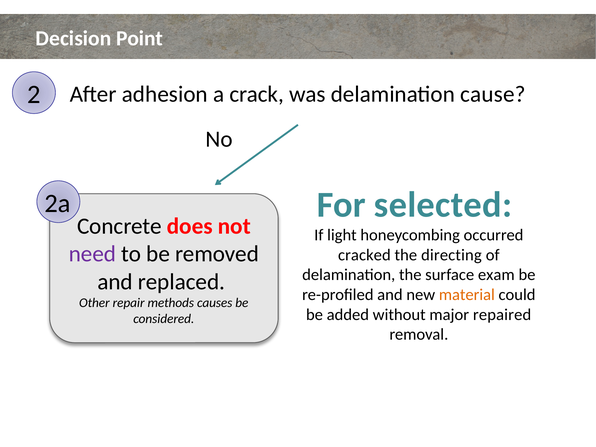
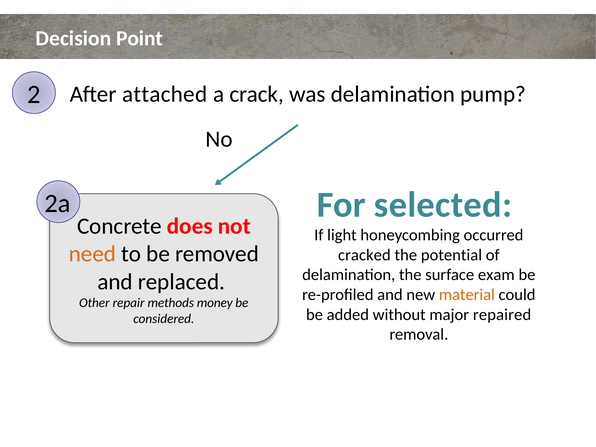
adhesion: adhesion -> attached
cause: cause -> pump
need colour: purple -> orange
directing: directing -> potential
causes: causes -> money
